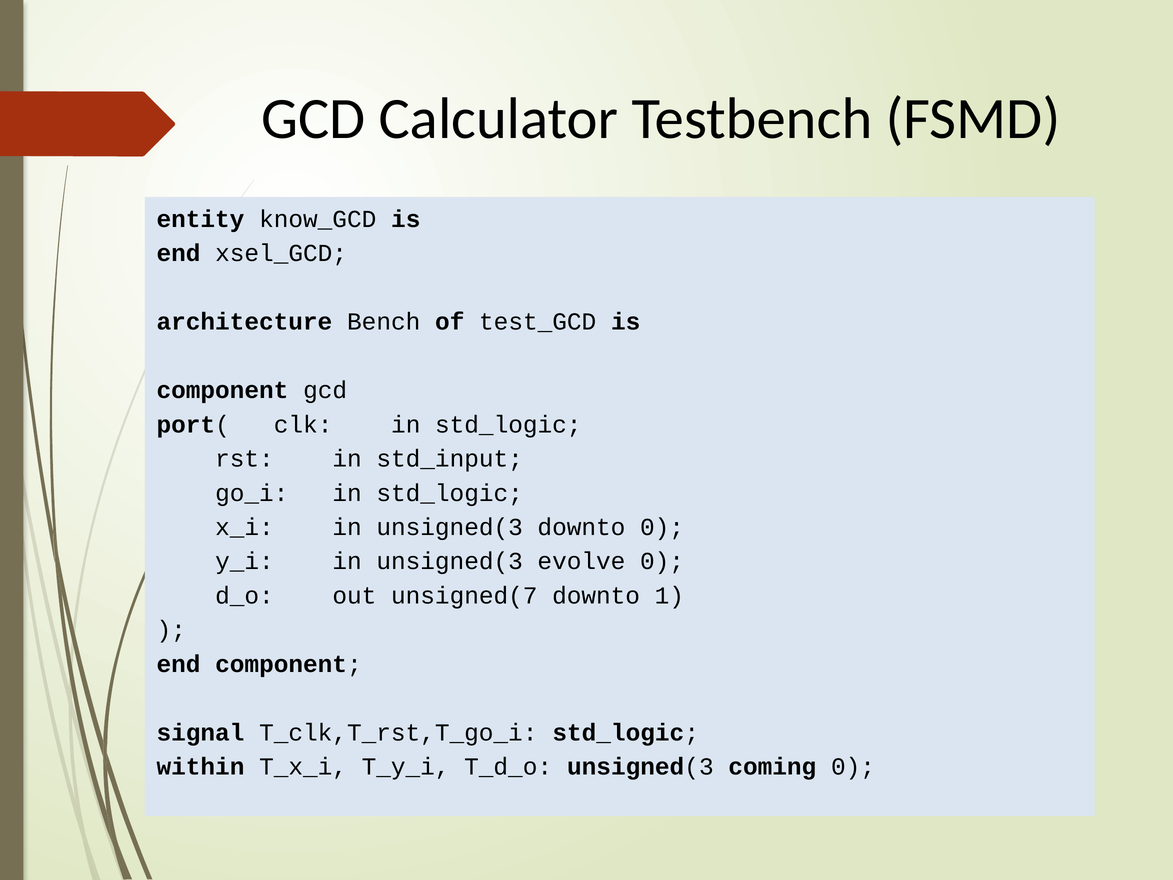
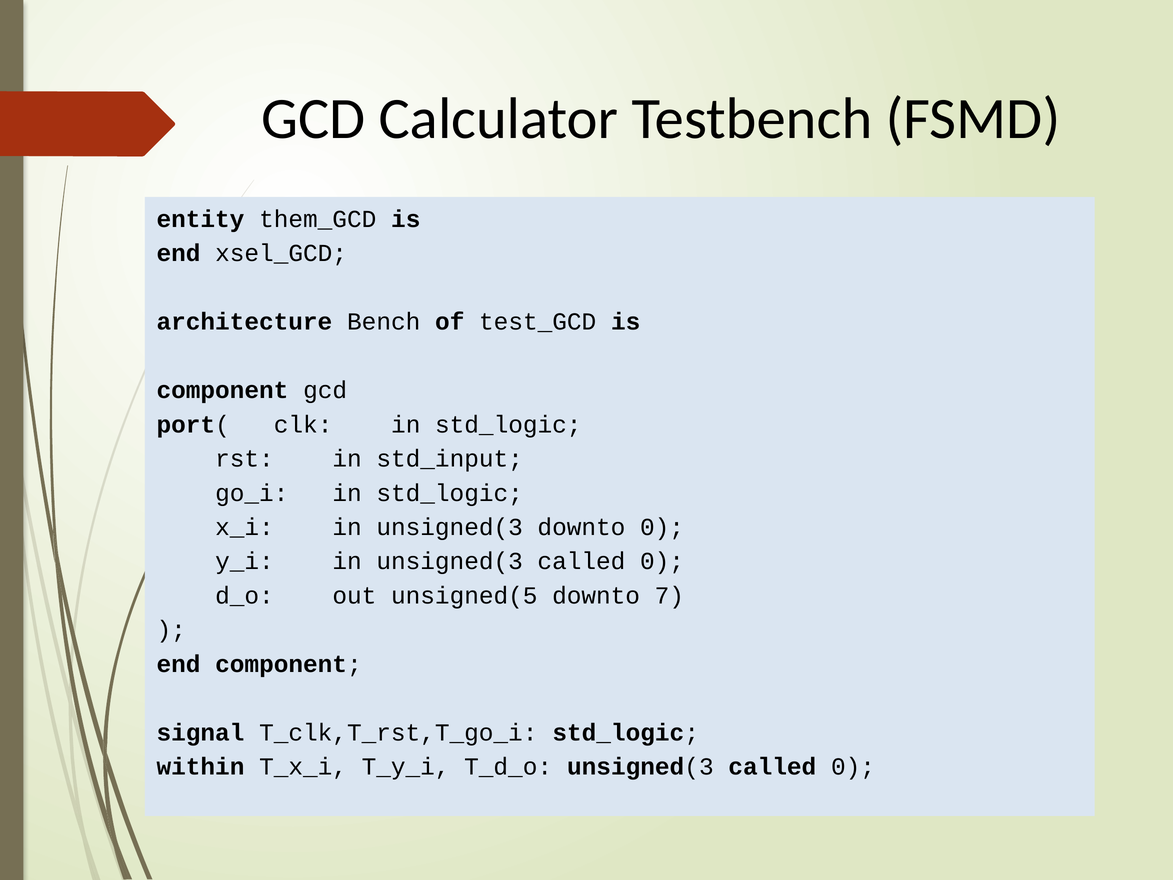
know_GCD: know_GCD -> them_GCD
in unsigned(3 evolve: evolve -> called
unsigned(7: unsigned(7 -> unsigned(5
1: 1 -> 7
T_d_o unsigned(3 coming: coming -> called
